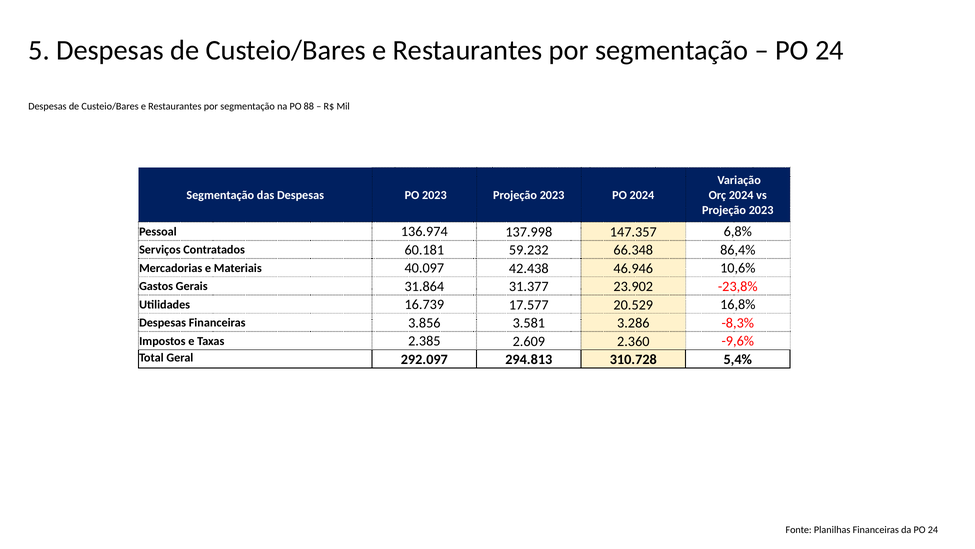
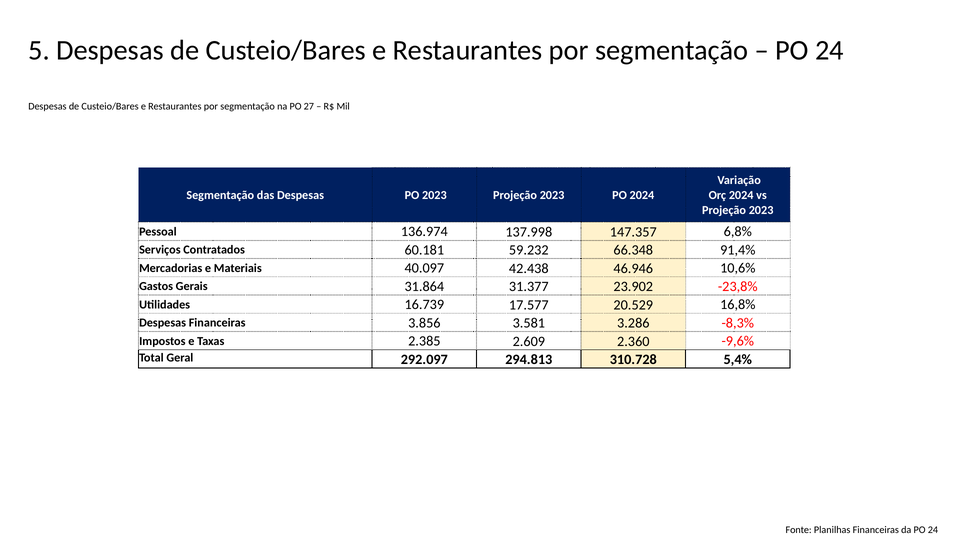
88: 88 -> 27
86,4%: 86,4% -> 91,4%
